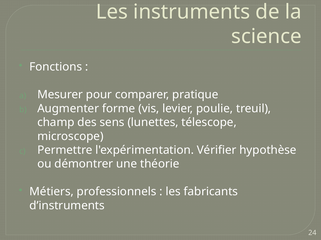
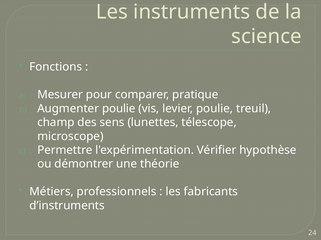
Augmenter forme: forme -> poulie
